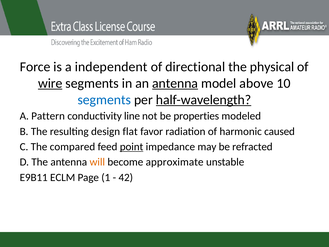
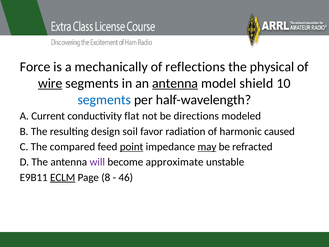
independent: independent -> mechanically
directional: directional -> reflections
above: above -> shield
half-wavelength underline: present -> none
Pattern: Pattern -> Current
line: line -> flat
properties: properties -> directions
flat: flat -> soil
may underline: none -> present
will colour: orange -> purple
ECLM underline: none -> present
1: 1 -> 8
42: 42 -> 46
